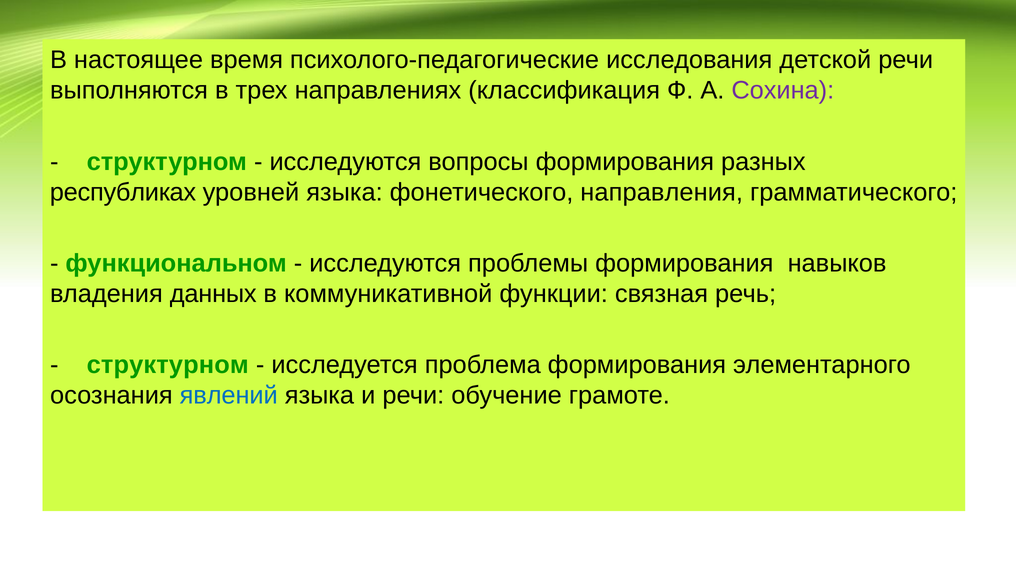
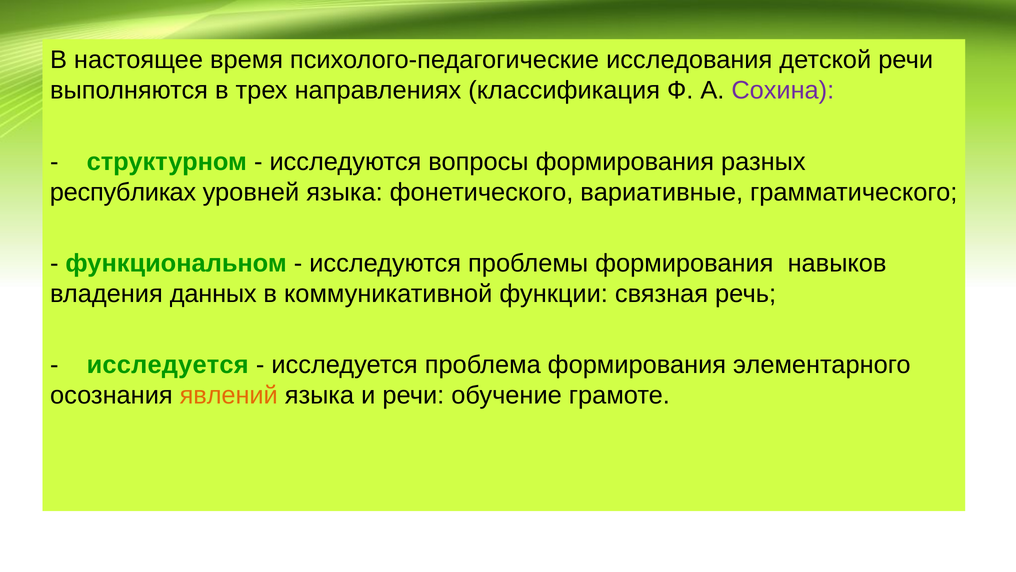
направления: направления -> вариативные
структурном at (168, 365): структурном -> исследуется
явлений colour: blue -> orange
